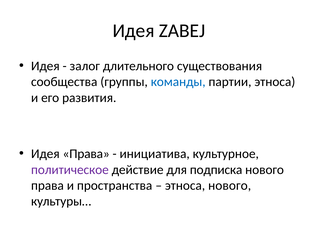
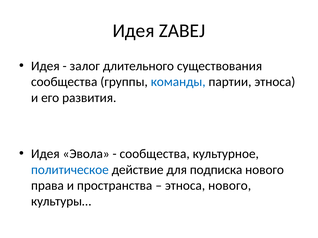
Идея Права: Права -> Эвола
инициатива at (155, 154): инициатива -> сообщества
политическое colour: purple -> blue
